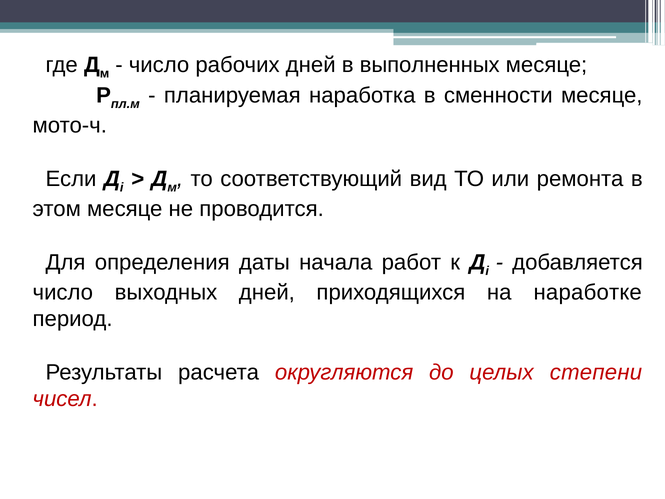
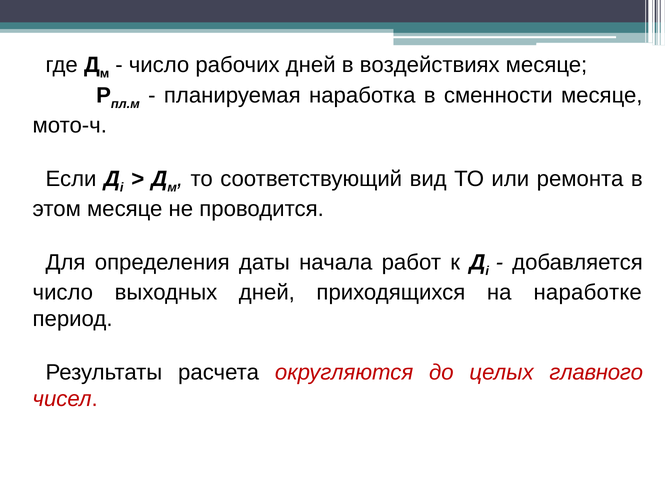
выполненных: выполненных -> воздействиях
степени: степени -> главного
